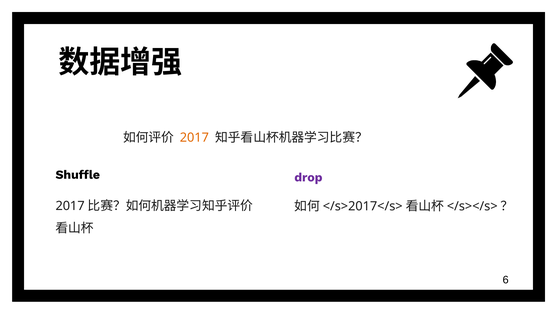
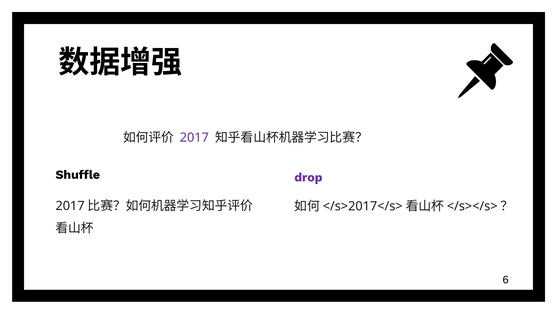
2017 colour: orange -> purple
